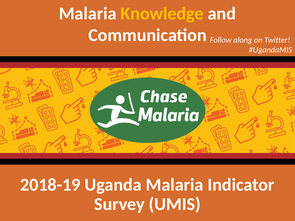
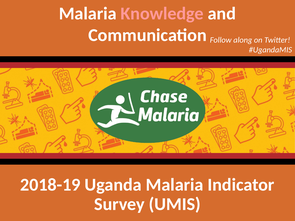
Knowledge colour: yellow -> pink
